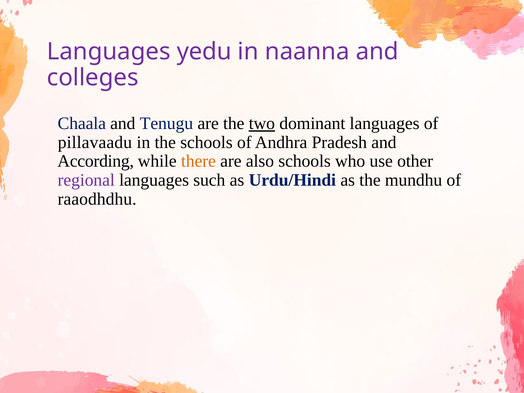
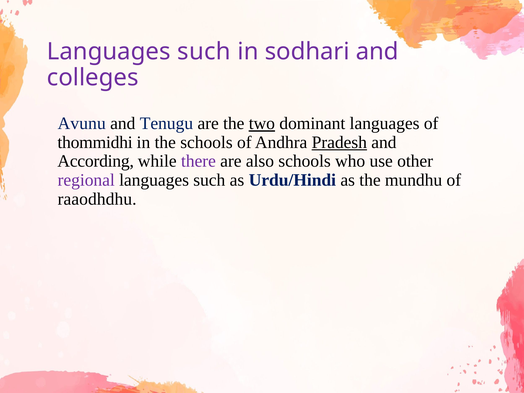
yedu at (204, 52): yedu -> such
naanna: naanna -> sodhari
Chaala: Chaala -> Avunu
pillavaadu: pillavaadu -> thommidhi
Pradesh underline: none -> present
there colour: orange -> purple
